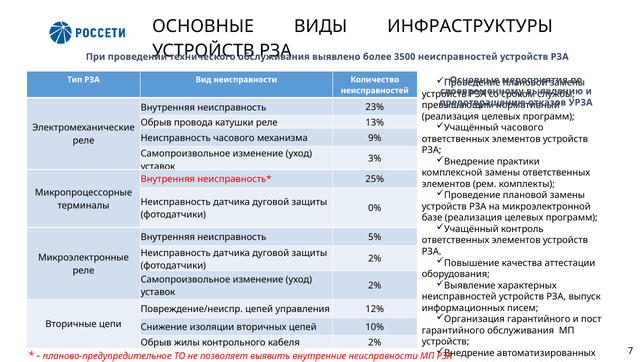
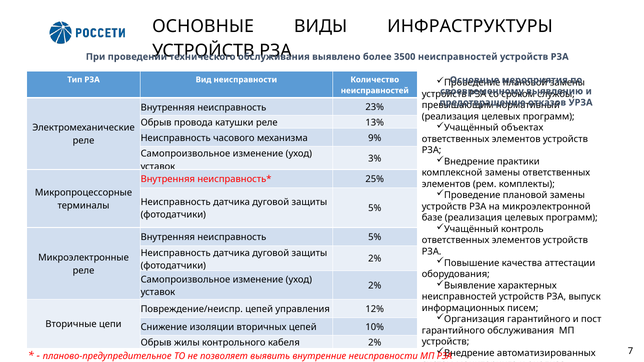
Учащённый часового: часового -> объектах
0% at (375, 208): 0% -> 5%
